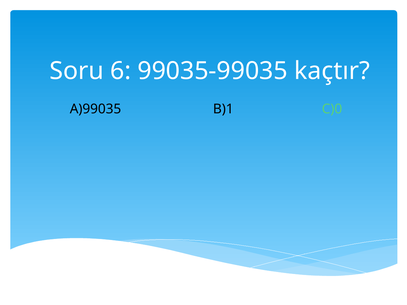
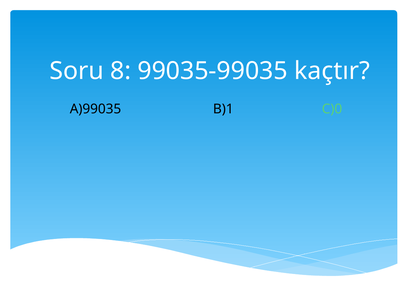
6: 6 -> 8
